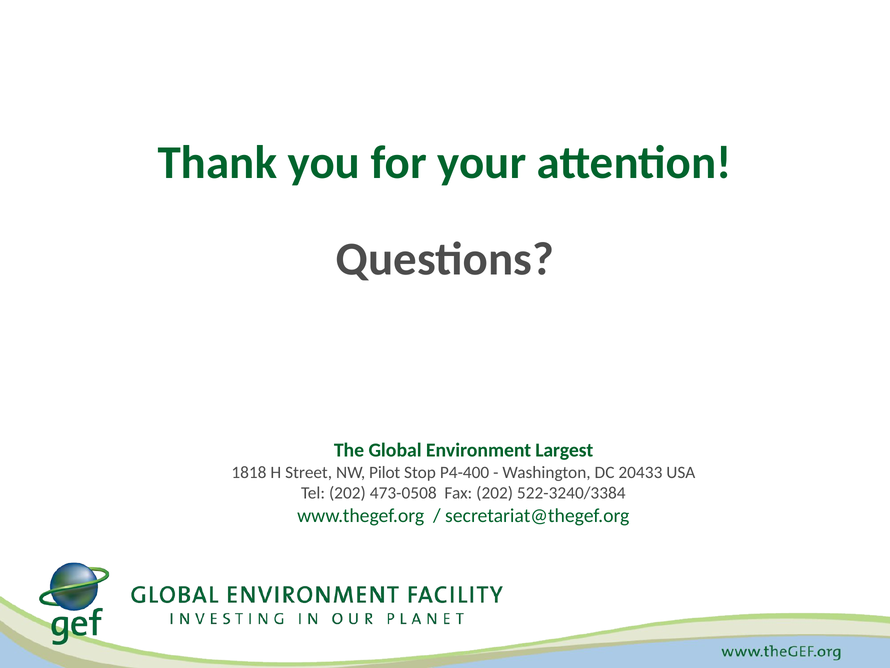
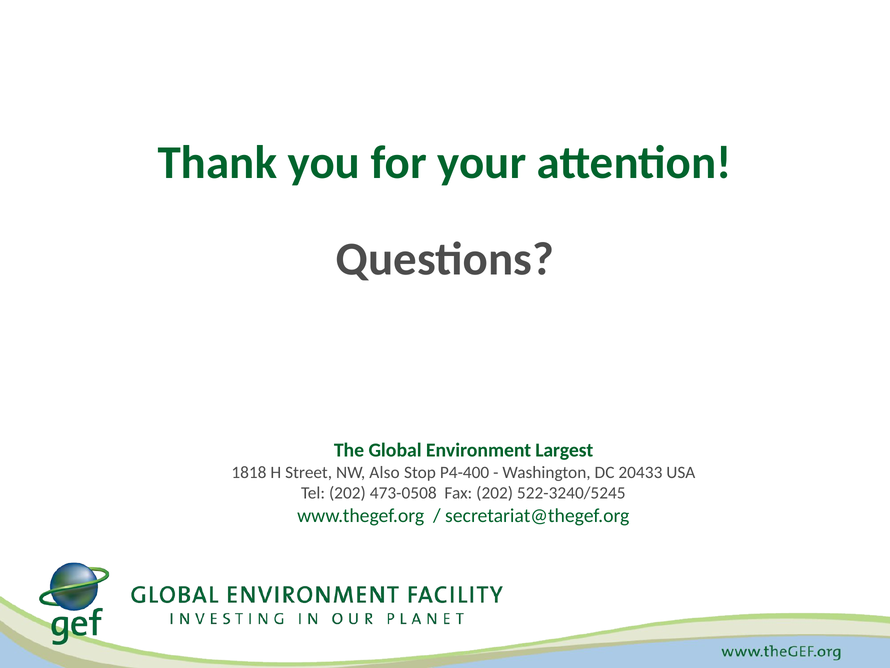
Pilot: Pilot -> Also
522-3240/3384: 522-3240/3384 -> 522-3240/5245
